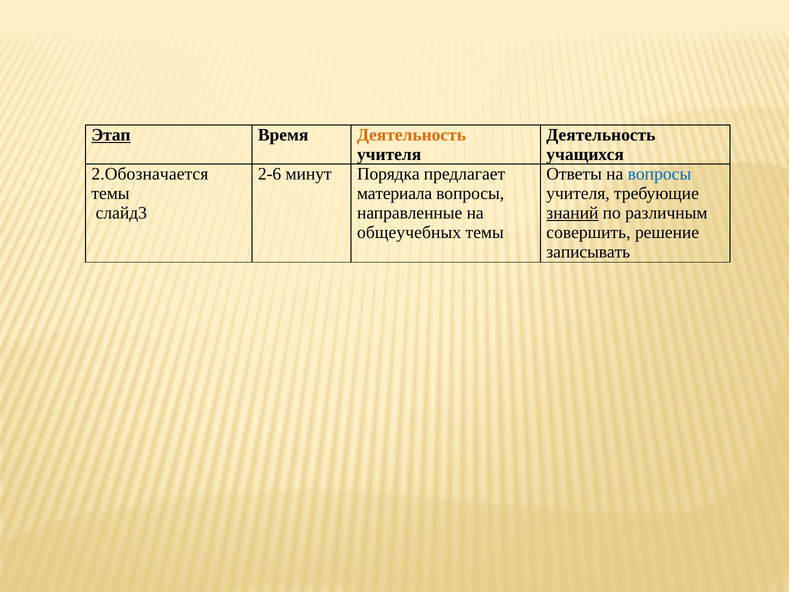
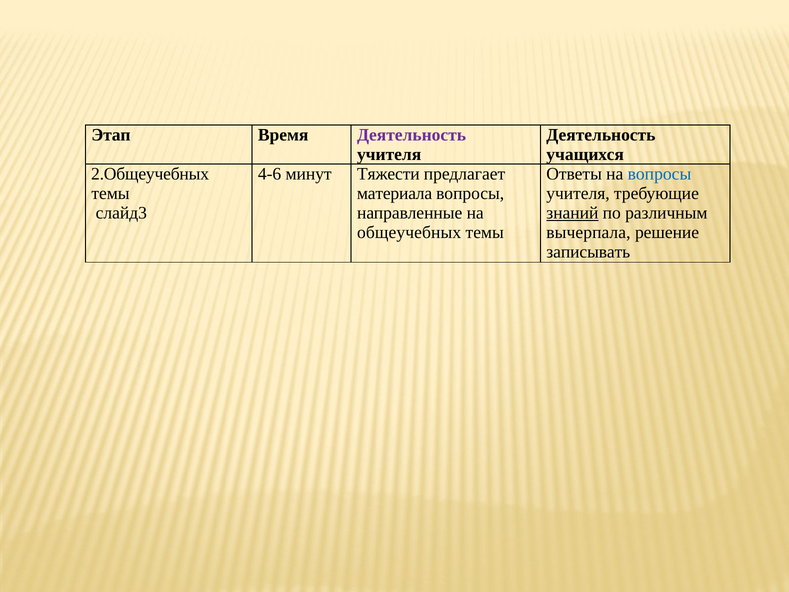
Этап underline: present -> none
Деятельность at (412, 135) colour: orange -> purple
2.Обозначается: 2.Обозначается -> 2.Общеучебных
2-6: 2-6 -> 4-6
Порядка: Порядка -> Тяжести
совершить: совершить -> вычерпала
